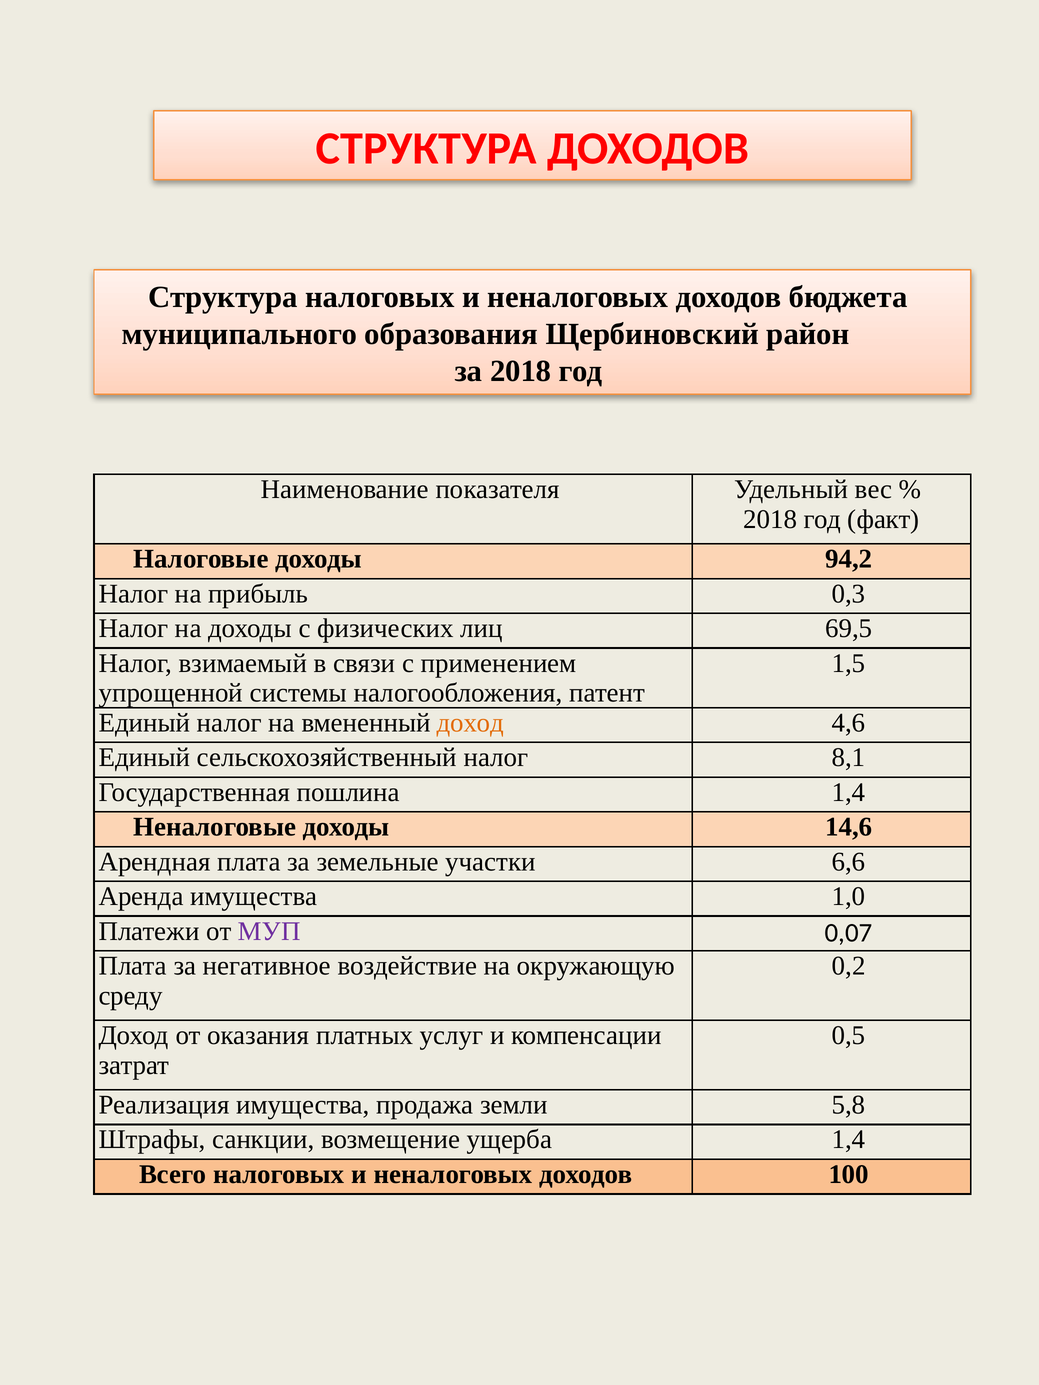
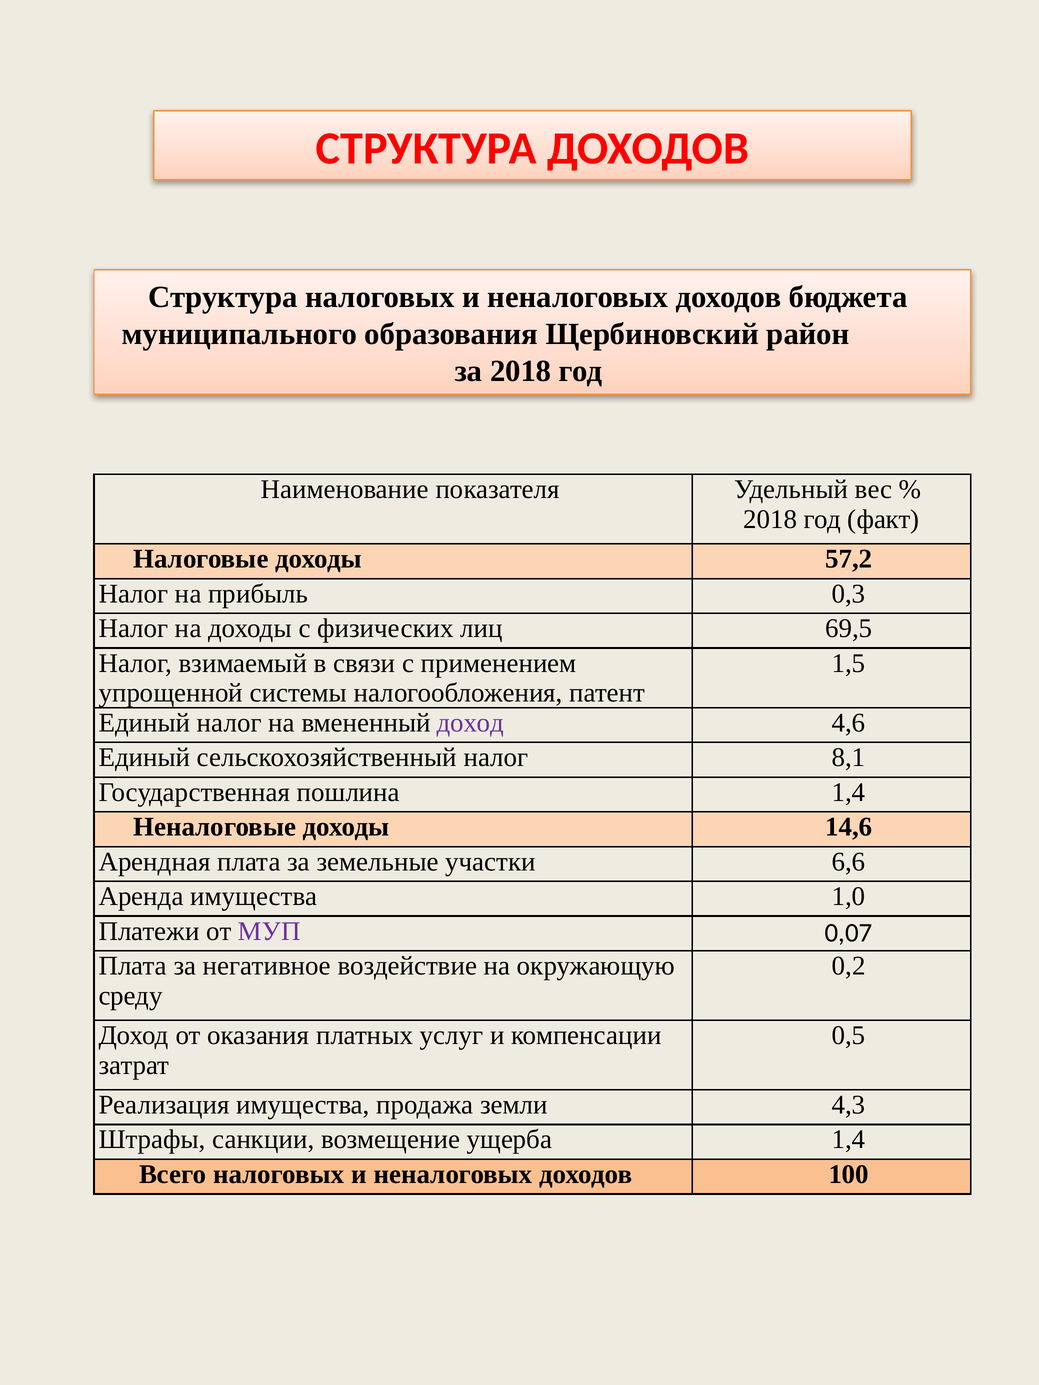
94,2: 94,2 -> 57,2
доход at (470, 723) colour: orange -> purple
5,8: 5,8 -> 4,3
